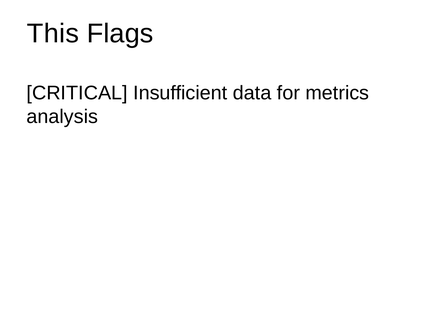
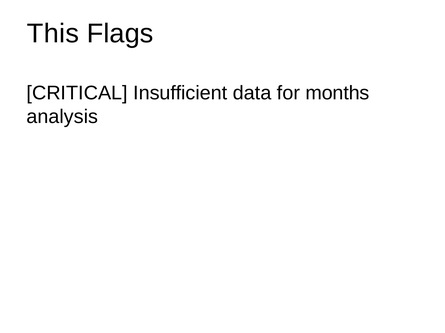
metrics: metrics -> months
